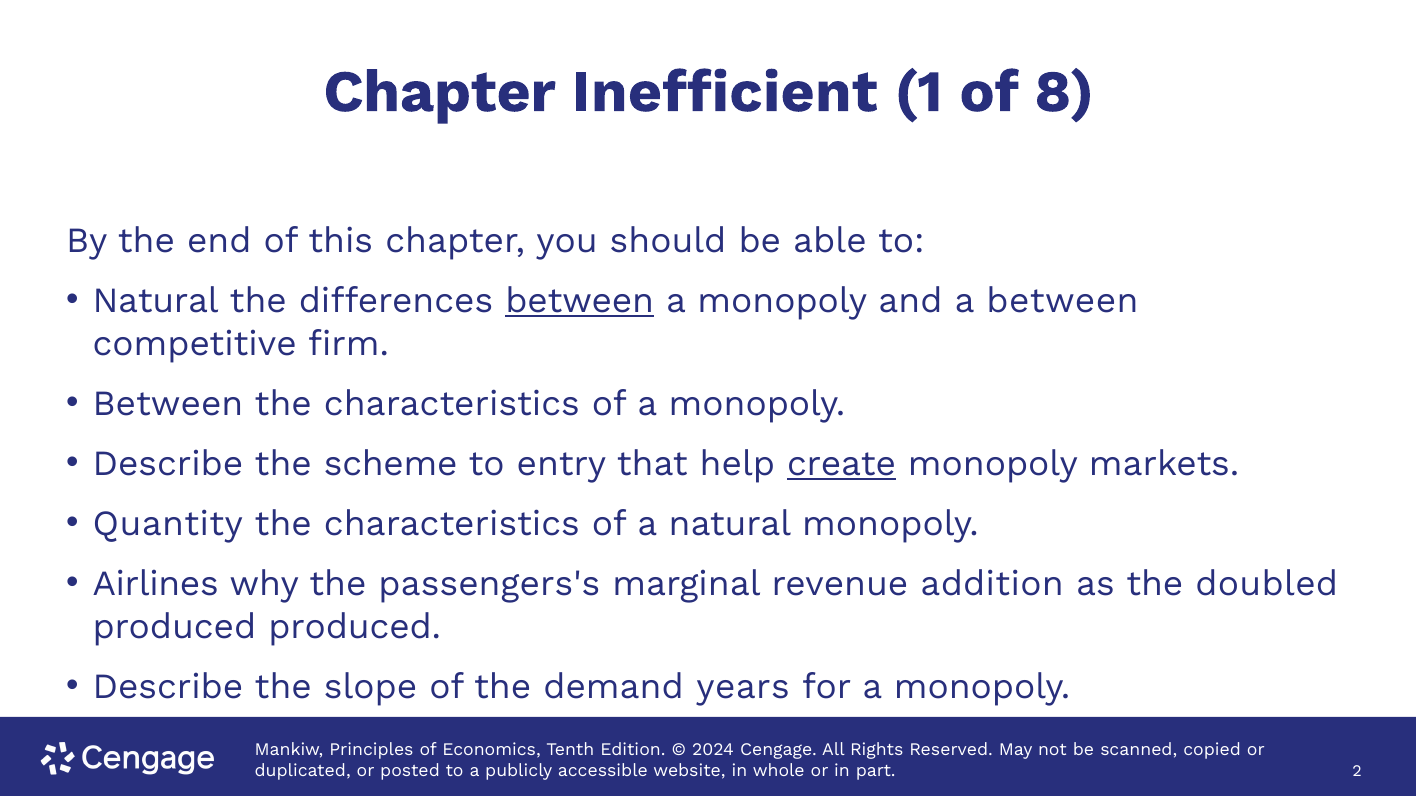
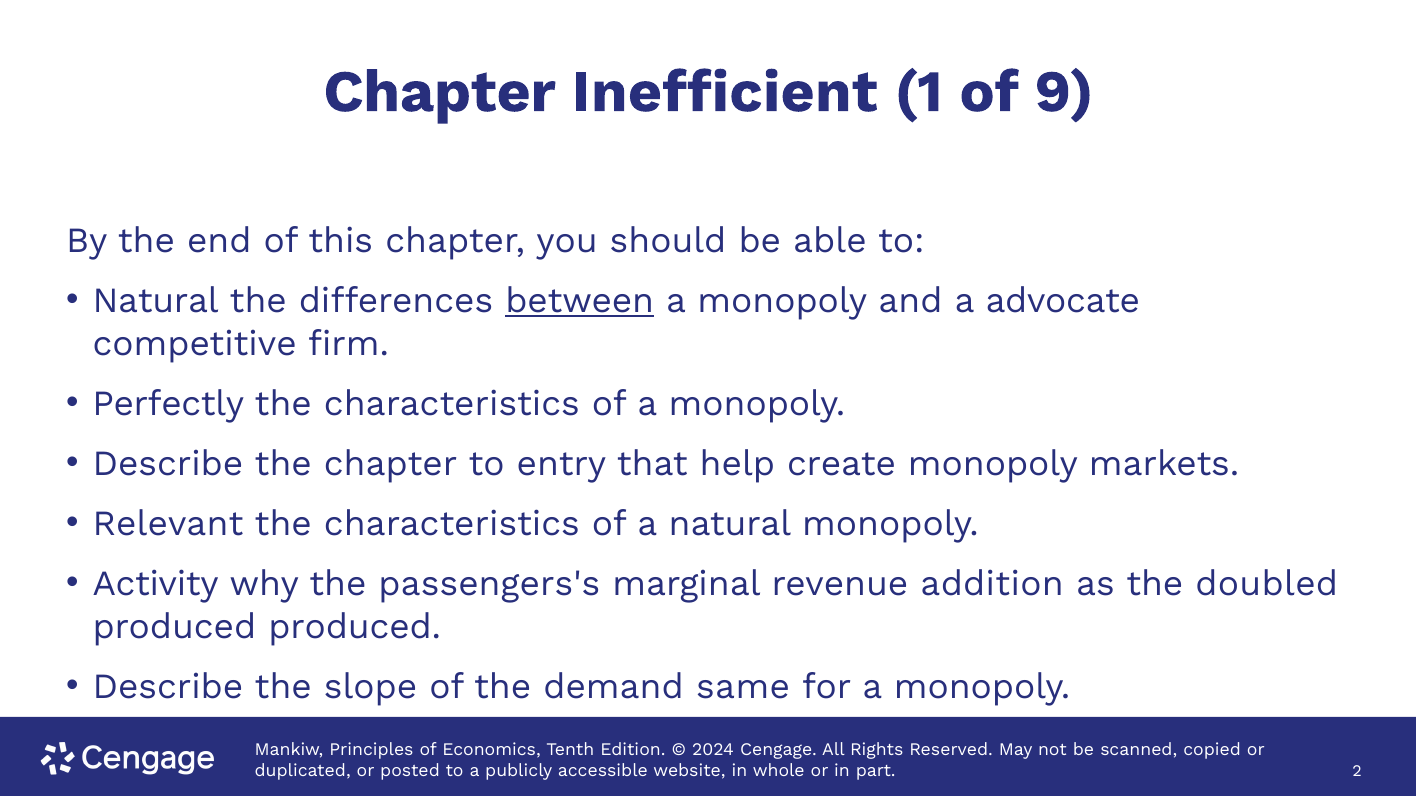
8: 8 -> 9
a between: between -> advocate
Between at (168, 404): Between -> Perfectly
the scheme: scheme -> chapter
create underline: present -> none
Quantity: Quantity -> Relevant
Airlines: Airlines -> Activity
years: years -> same
